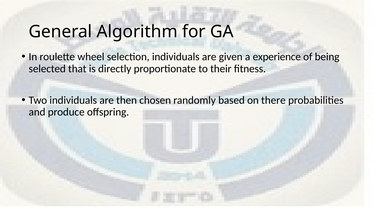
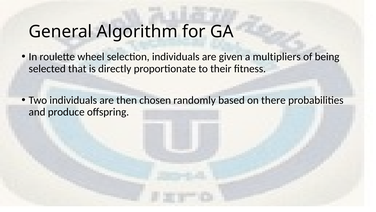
experience: experience -> multipliers
